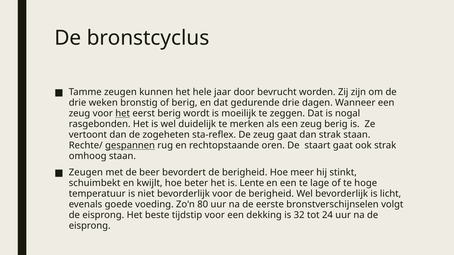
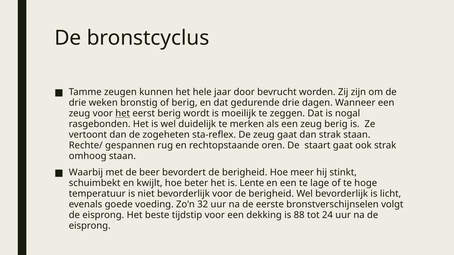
gespannen underline: present -> none
Zeugen at (86, 173): Zeugen -> Waarbij
80: 80 -> 32
32: 32 -> 88
